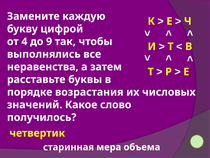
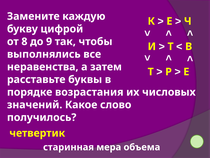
4: 4 -> 8
